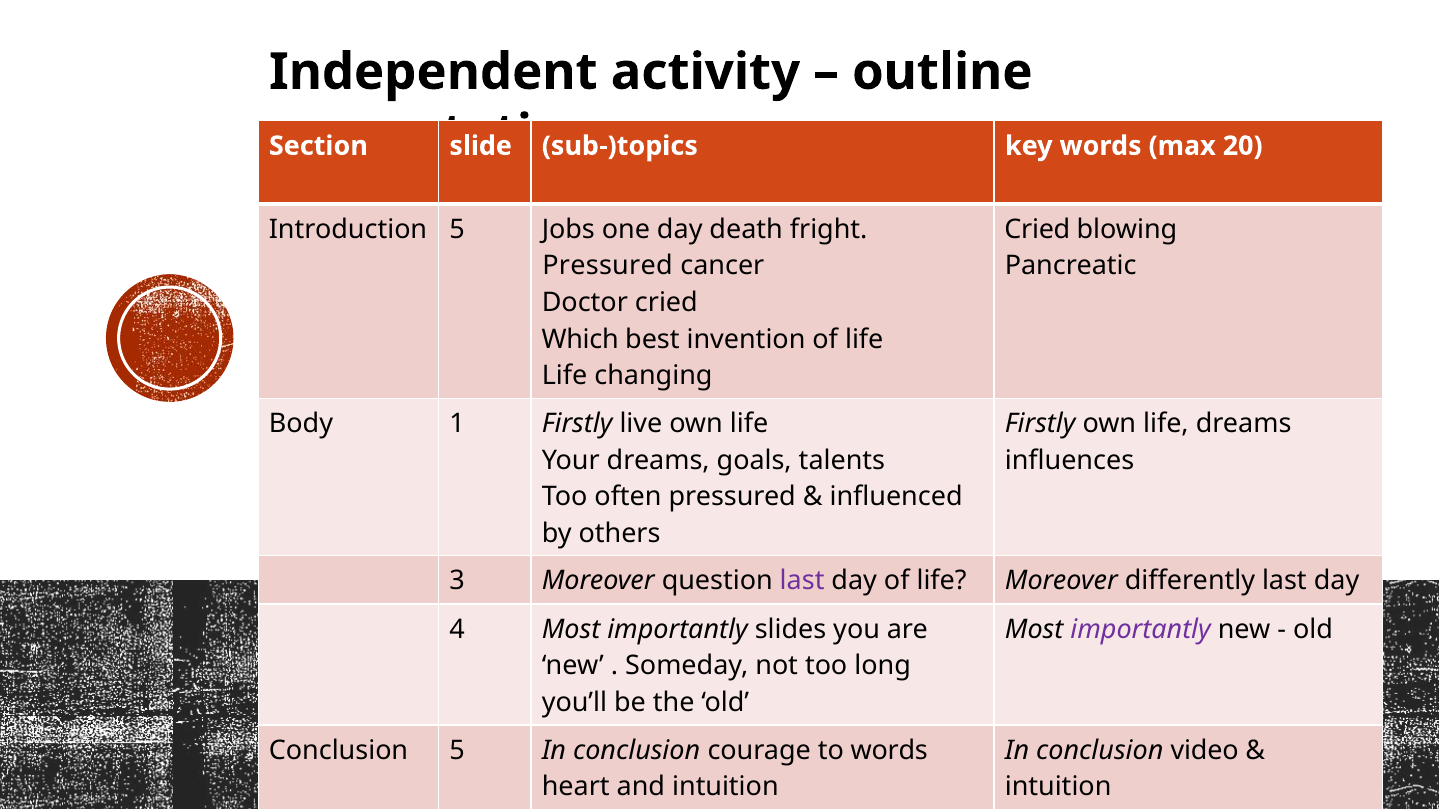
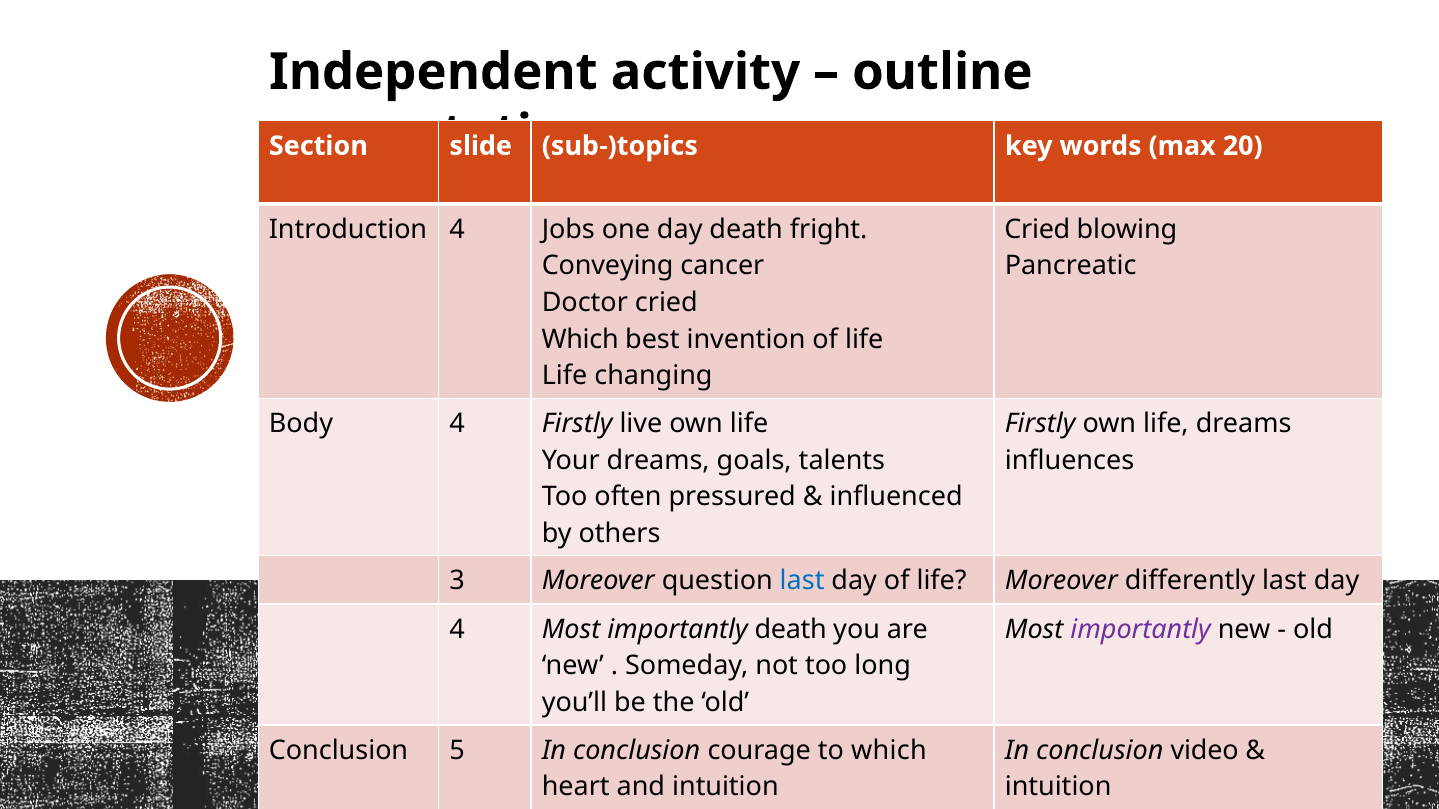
Introduction 5: 5 -> 4
Pressured at (608, 266): Pressured -> Conveying
Body 1: 1 -> 4
last at (802, 581) colour: purple -> blue
importantly slides: slides -> death
to words: words -> which
